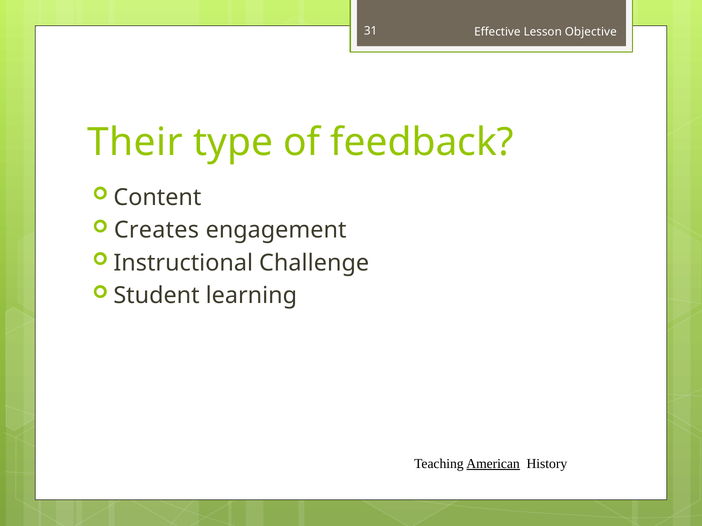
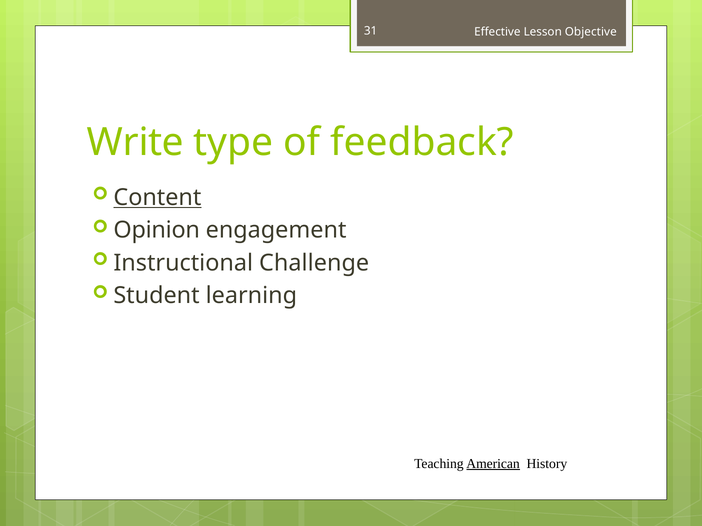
Their: Their -> Write
Content underline: none -> present
Creates: Creates -> Opinion
